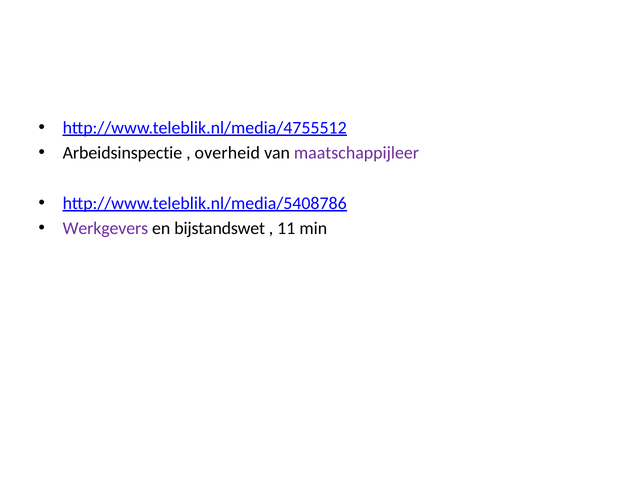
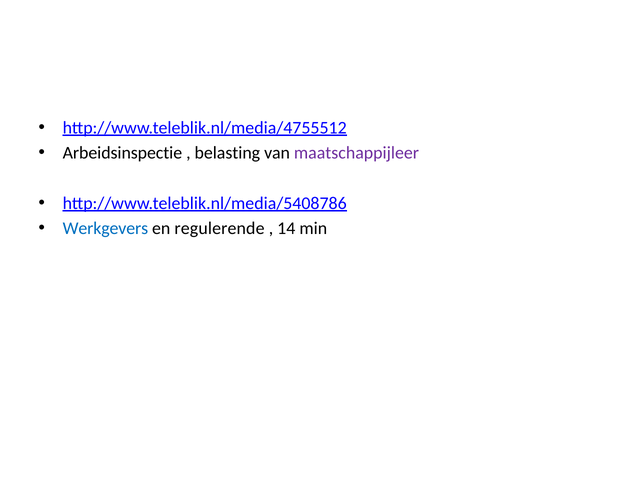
overheid: overheid -> belasting
Werkgevers colour: purple -> blue
bijstandswet: bijstandswet -> regulerende
11: 11 -> 14
